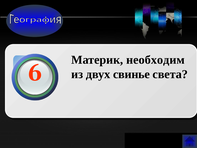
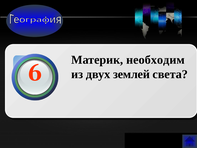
свинье: свинье -> землей
